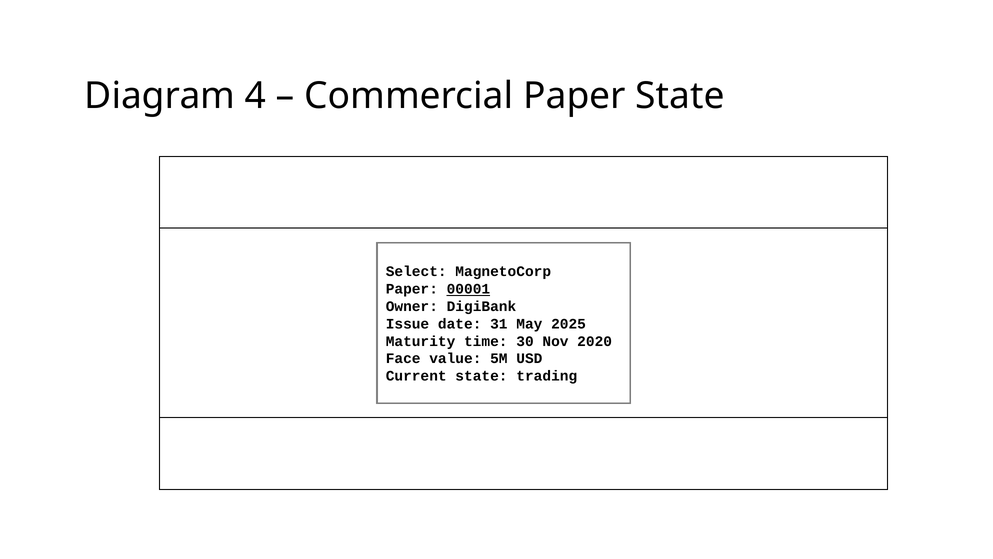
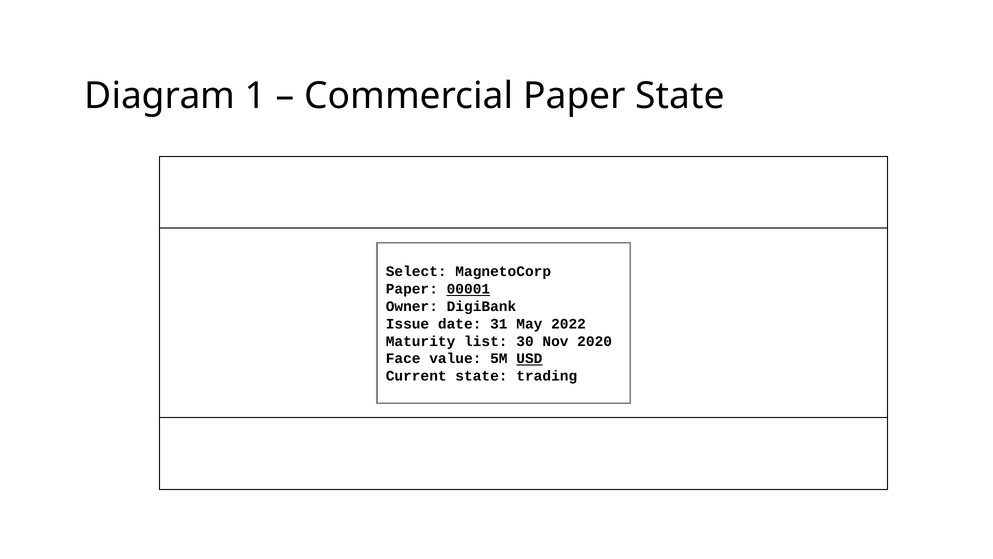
4: 4 -> 1
2025: 2025 -> 2022
time: time -> list
USD underline: none -> present
